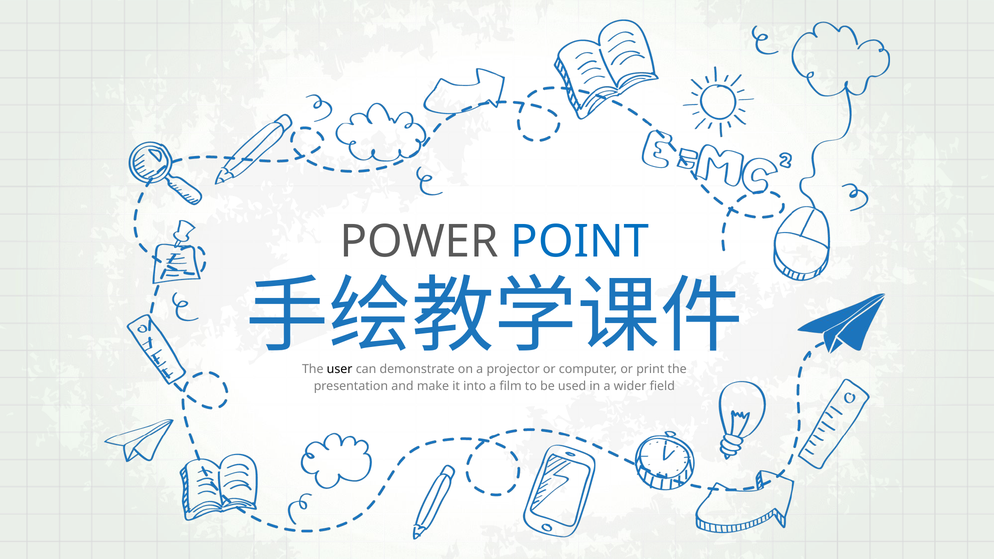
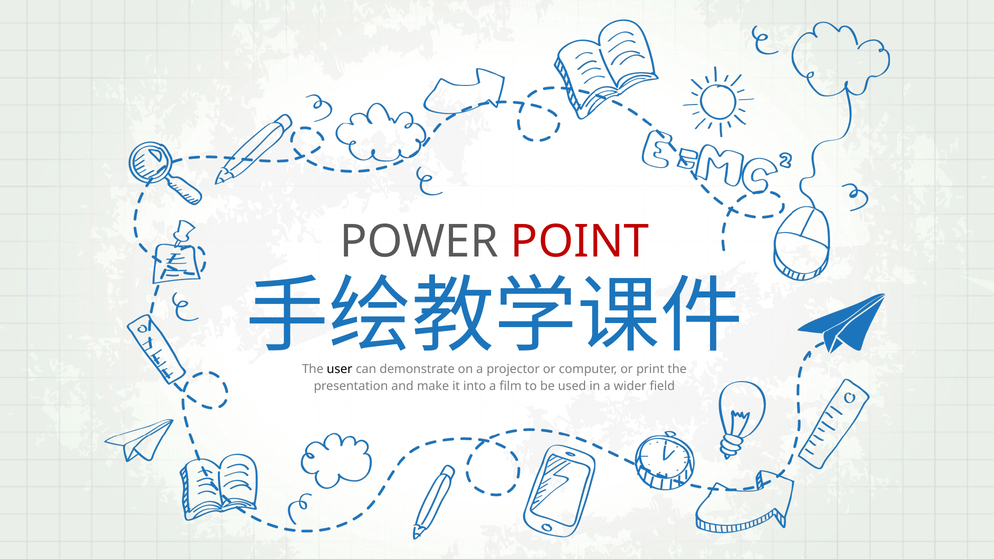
POINT colour: blue -> red
